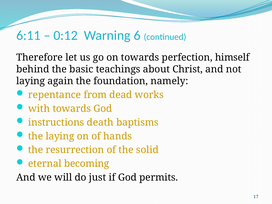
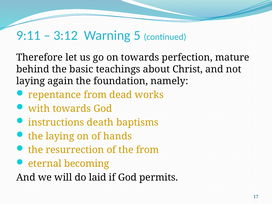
6:11: 6:11 -> 9:11
0:12: 0:12 -> 3:12
6: 6 -> 5
himself: himself -> mature
the solid: solid -> from
just: just -> laid
